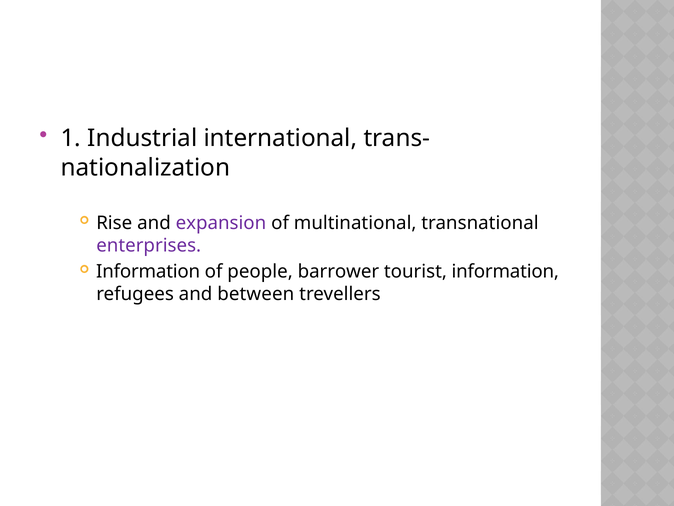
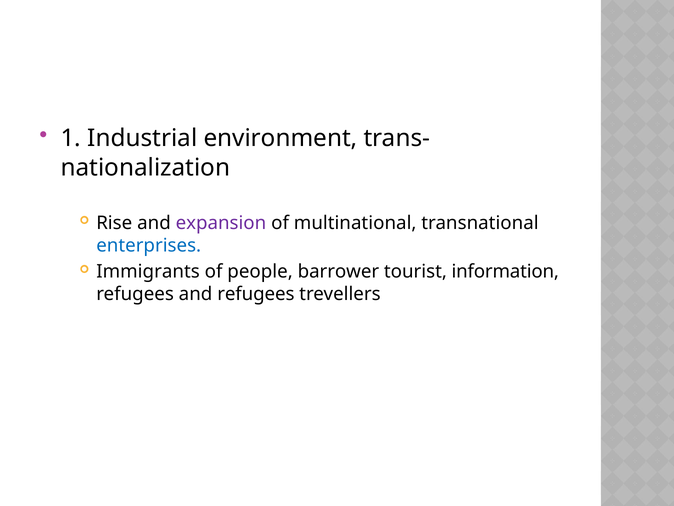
international: international -> environment
enterprises colour: purple -> blue
Information at (148, 272): Information -> Immigrants
and between: between -> refugees
